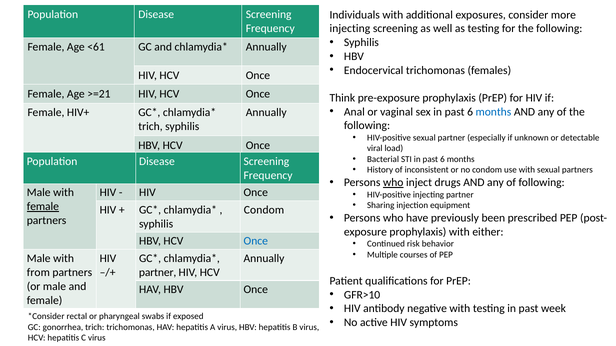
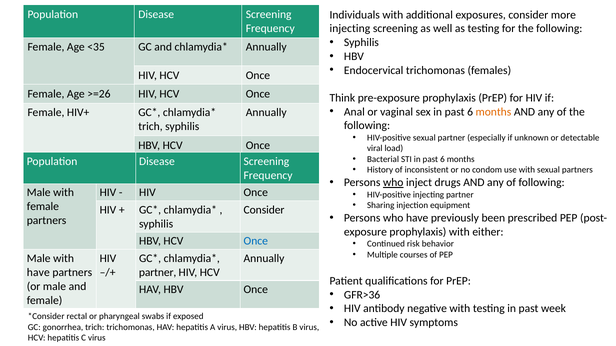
<61: <61 -> <35
>=21: >=21 -> >=26
months at (493, 112) colour: blue -> orange
female at (43, 207) underline: present -> none
Condom at (264, 210): Condom -> Consider
from at (38, 273): from -> have
GFR>10: GFR>10 -> GFR>36
